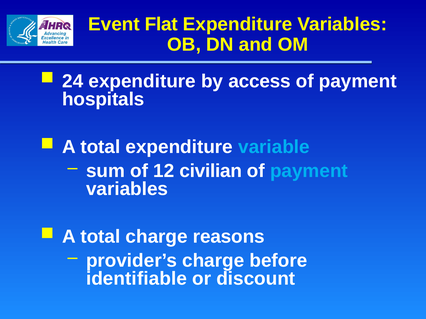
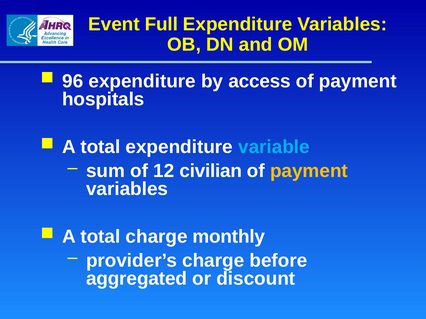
Flat: Flat -> Full
24: 24 -> 96
payment at (309, 171) colour: light blue -> yellow
reasons: reasons -> monthly
identifiable: identifiable -> aggregated
